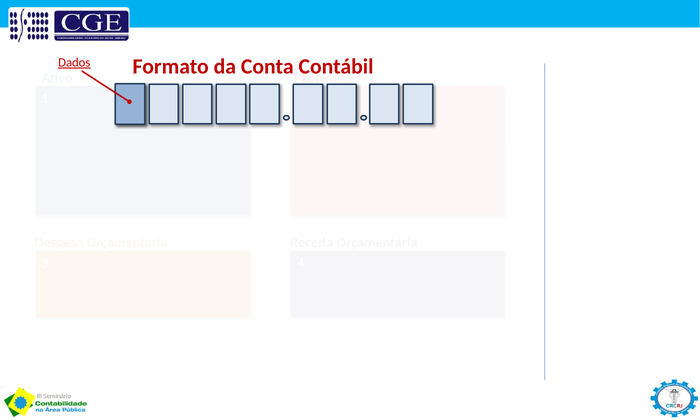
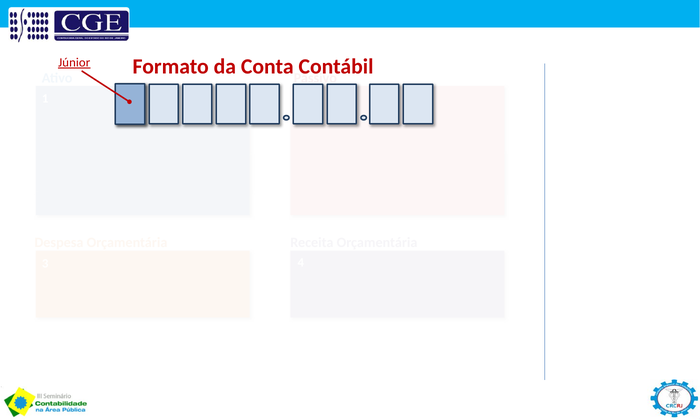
Dados: Dados -> Júnior
